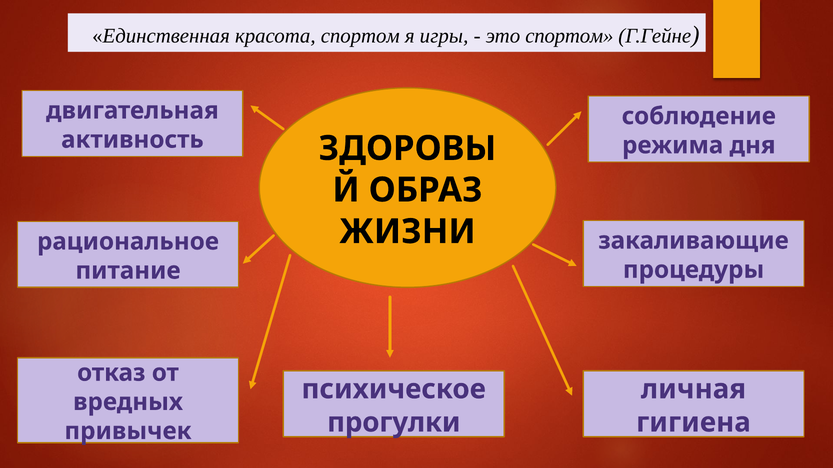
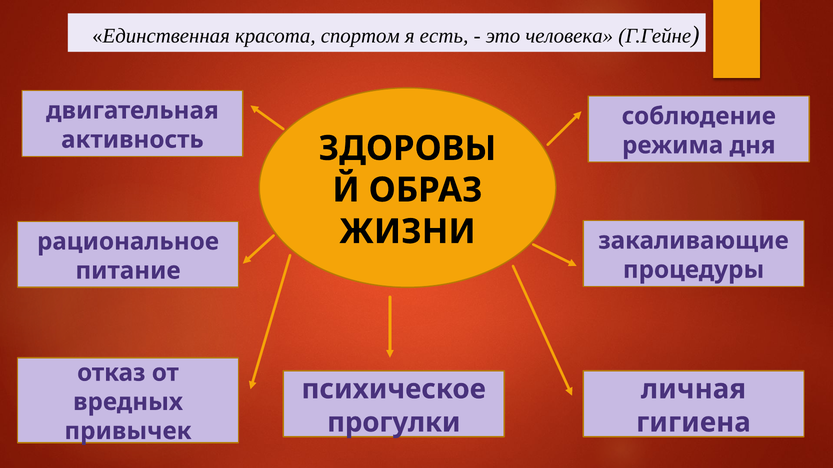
игры: игры -> есть
это спортом: спортом -> человека
